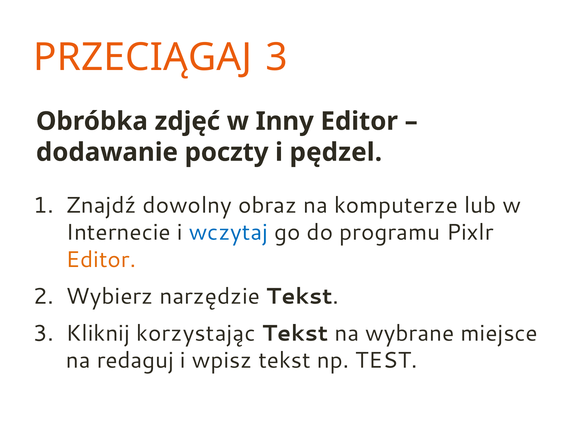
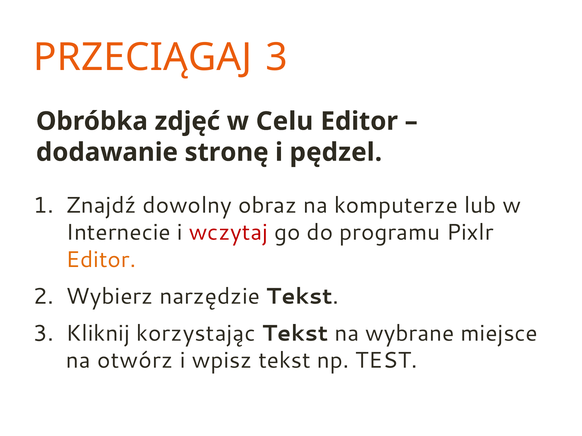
Inny: Inny -> Celu
poczty: poczty -> stronę
wczytaj colour: blue -> red
redaguj: redaguj -> otwórz
